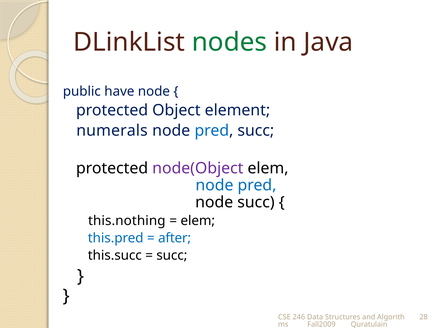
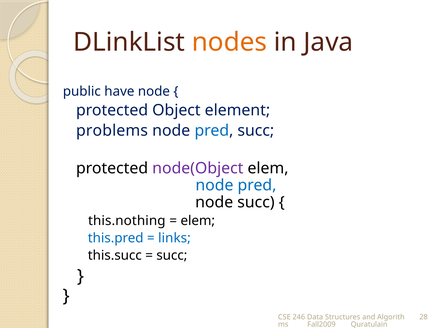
nodes colour: green -> orange
numerals: numerals -> problems
after: after -> links
